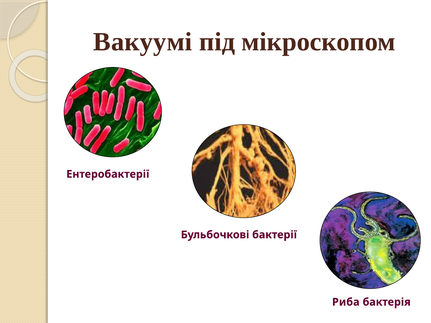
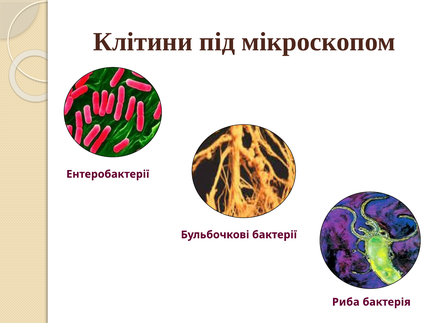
Вакуумі: Вакуумі -> Клітини
